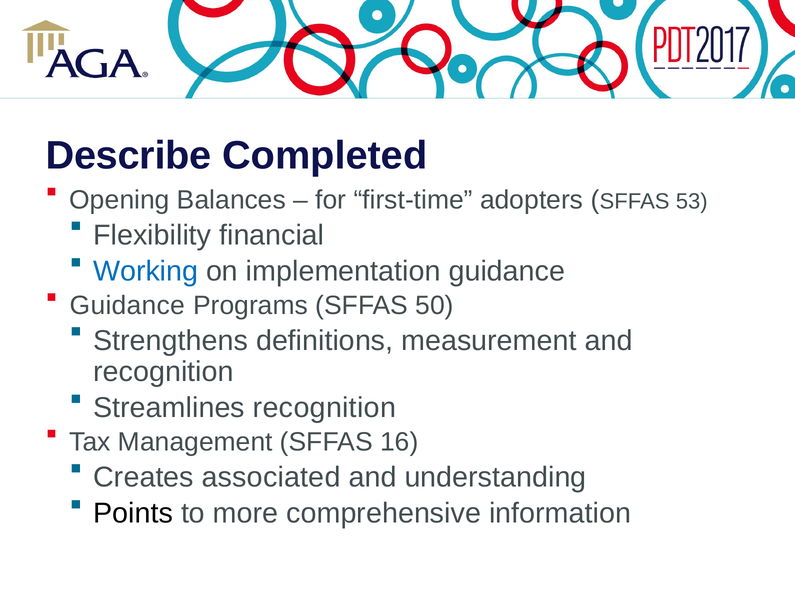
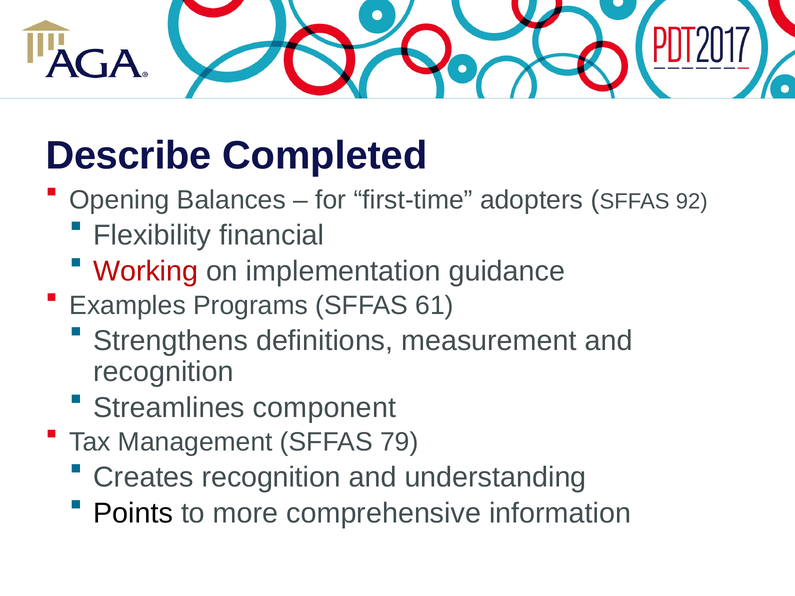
53: 53 -> 92
Working colour: blue -> red
Guidance at (128, 306): Guidance -> Examples
50: 50 -> 61
Streamlines recognition: recognition -> component
16: 16 -> 79
Creates associated: associated -> recognition
